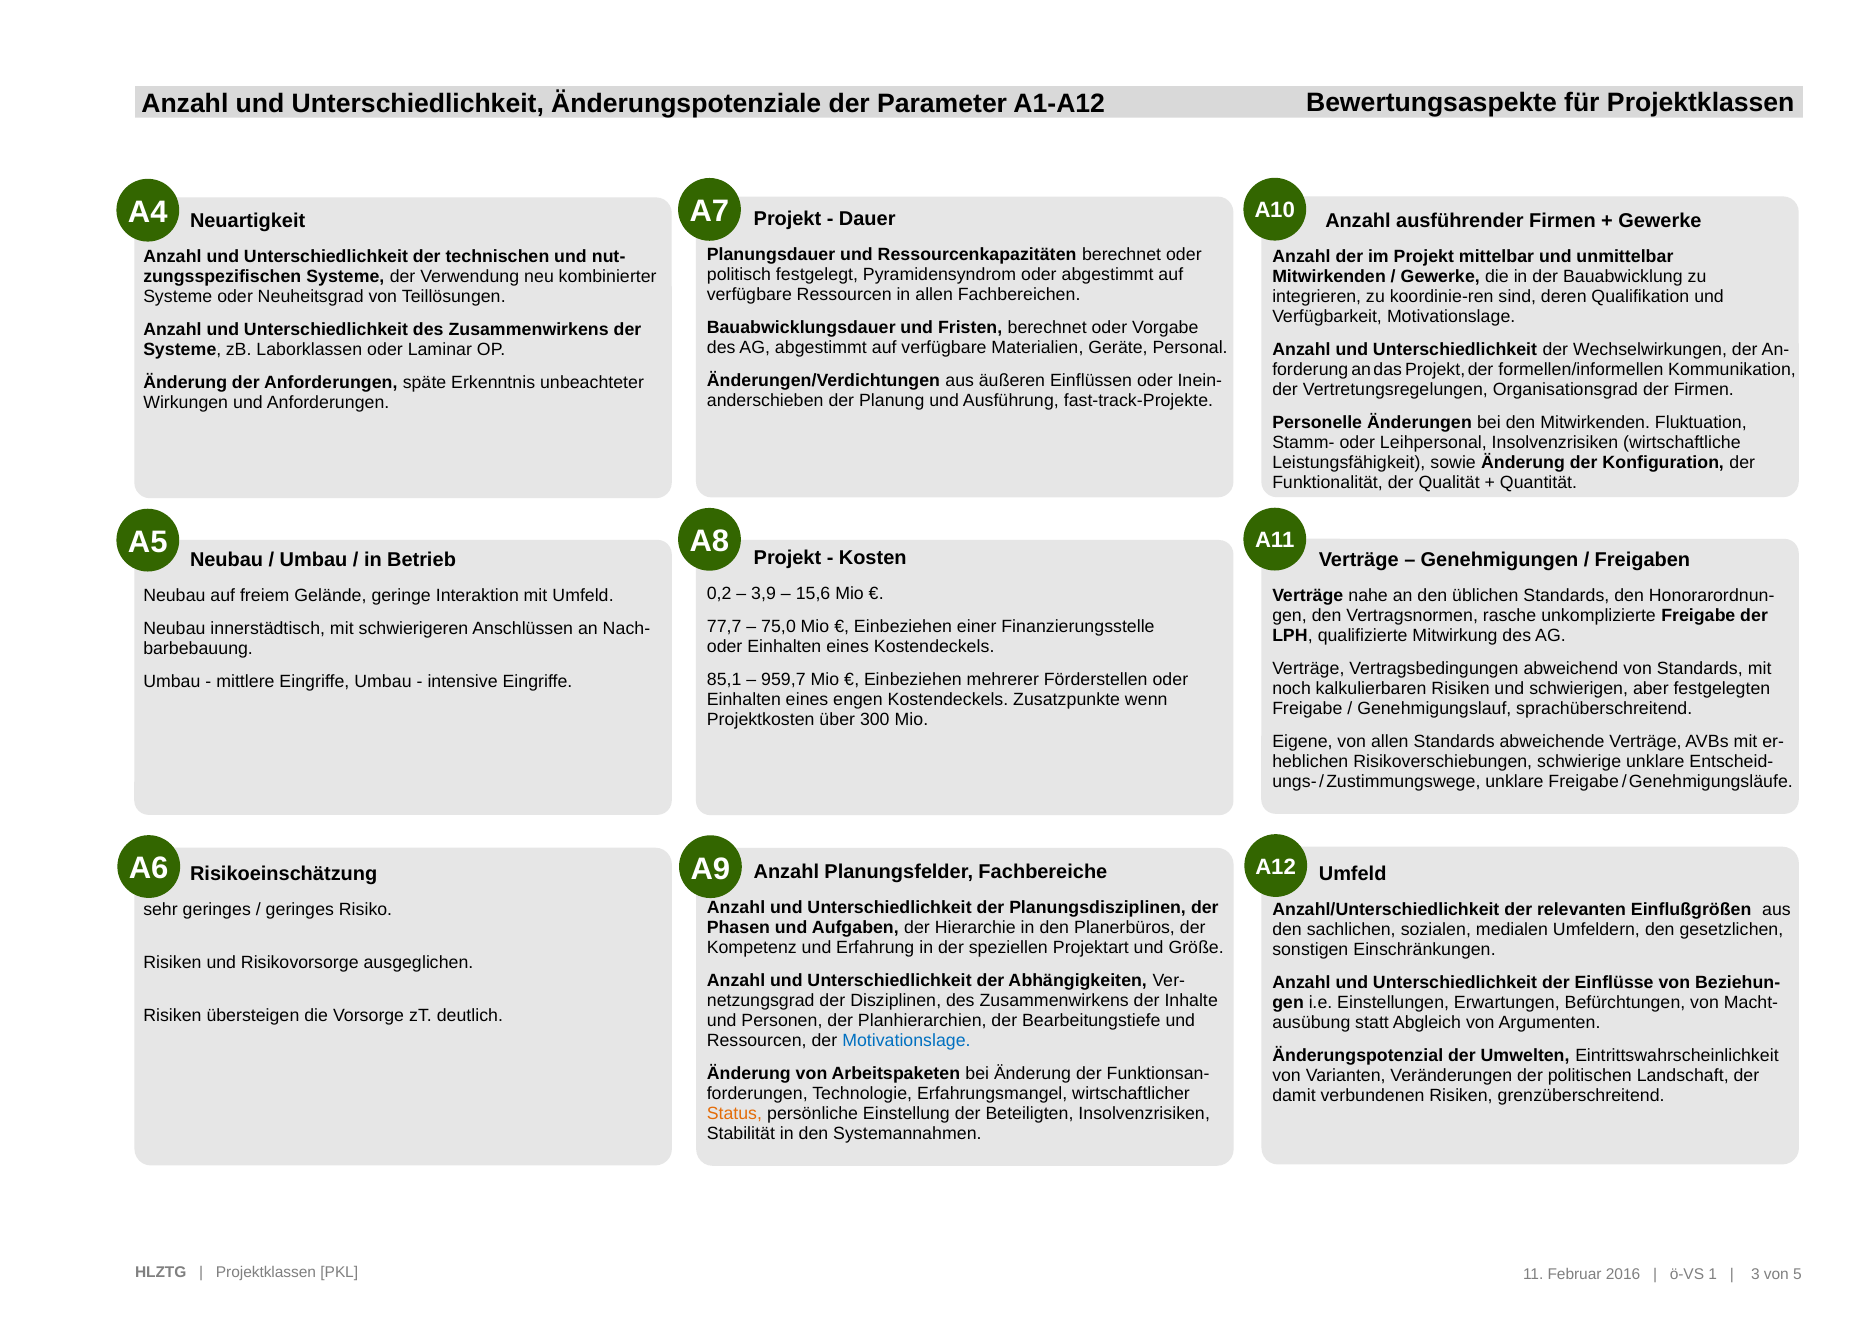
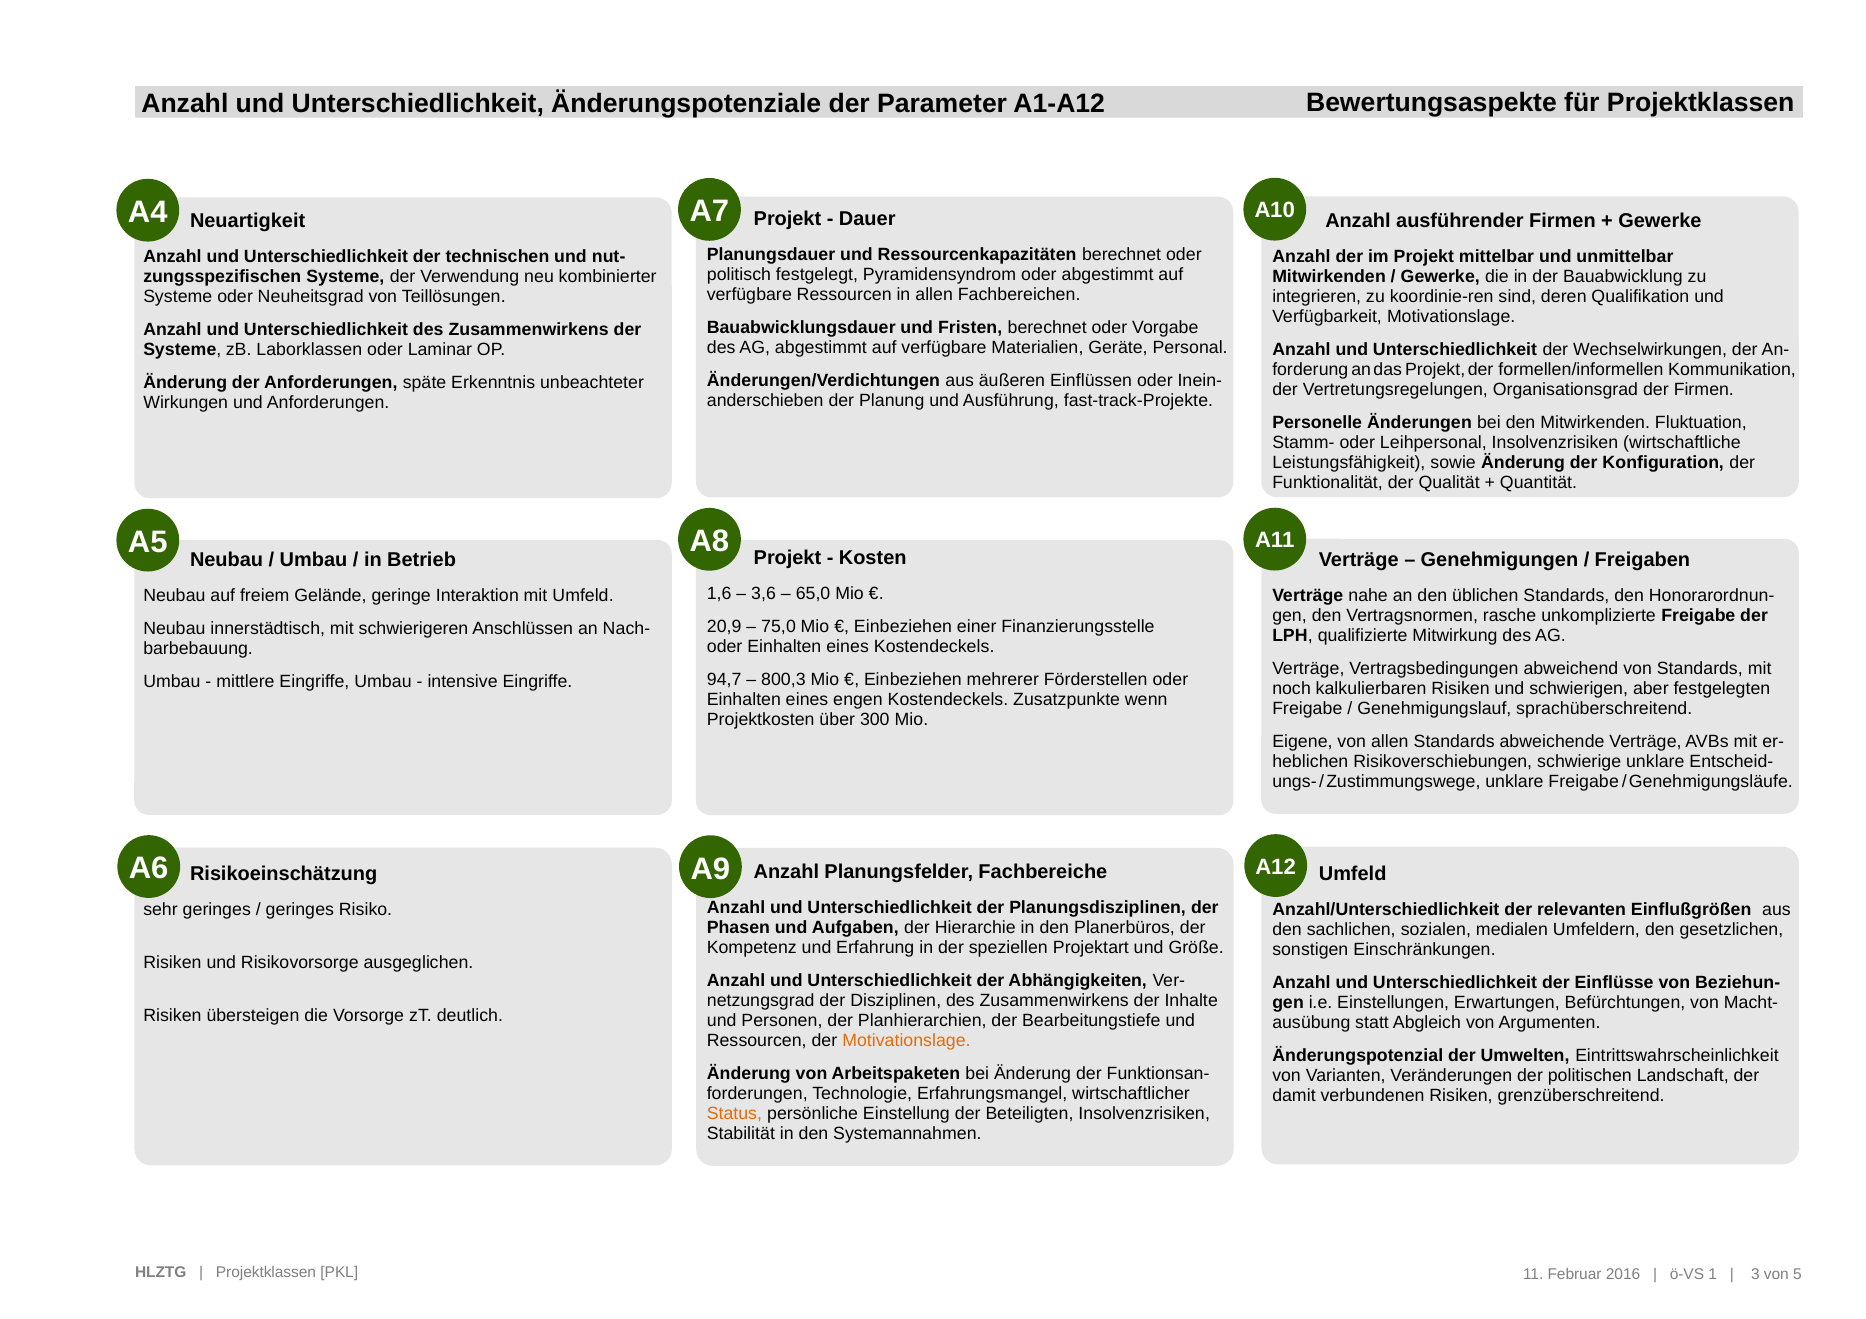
0,2: 0,2 -> 1,6
3,9: 3,9 -> 3,6
15,6: 15,6 -> 65,0
77,7: 77,7 -> 20,9
85,1: 85,1 -> 94,7
959,7: 959,7 -> 800,3
Motivationslage at (906, 1041) colour: blue -> orange
